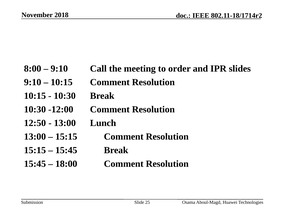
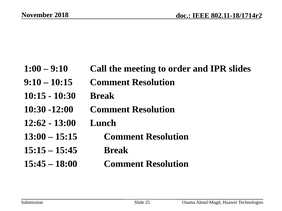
8:00: 8:00 -> 1:00
12:50: 12:50 -> 12:62
